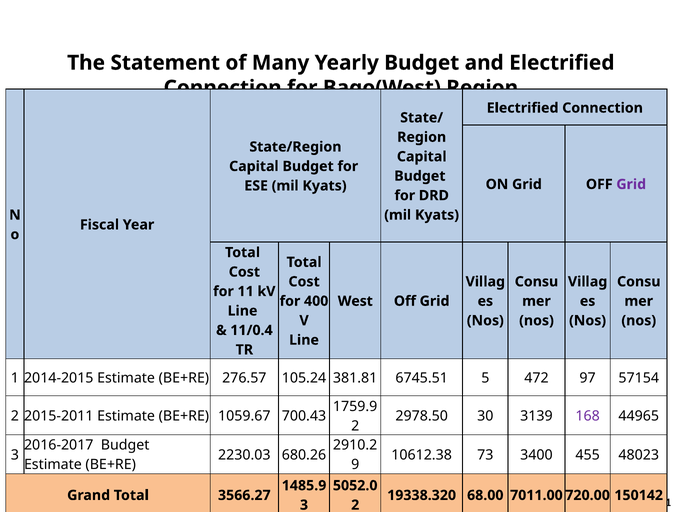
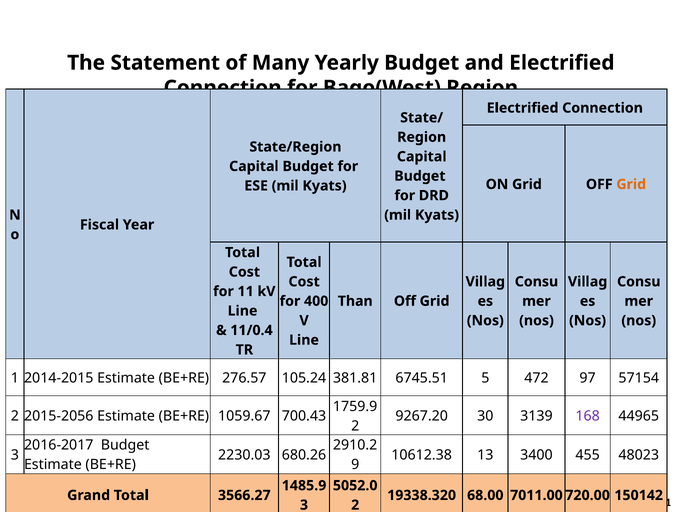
Grid at (631, 184) colour: purple -> orange
West: West -> Than
2015-2011: 2015-2011 -> 2015-2056
2978.50: 2978.50 -> 9267.20
73: 73 -> 13
